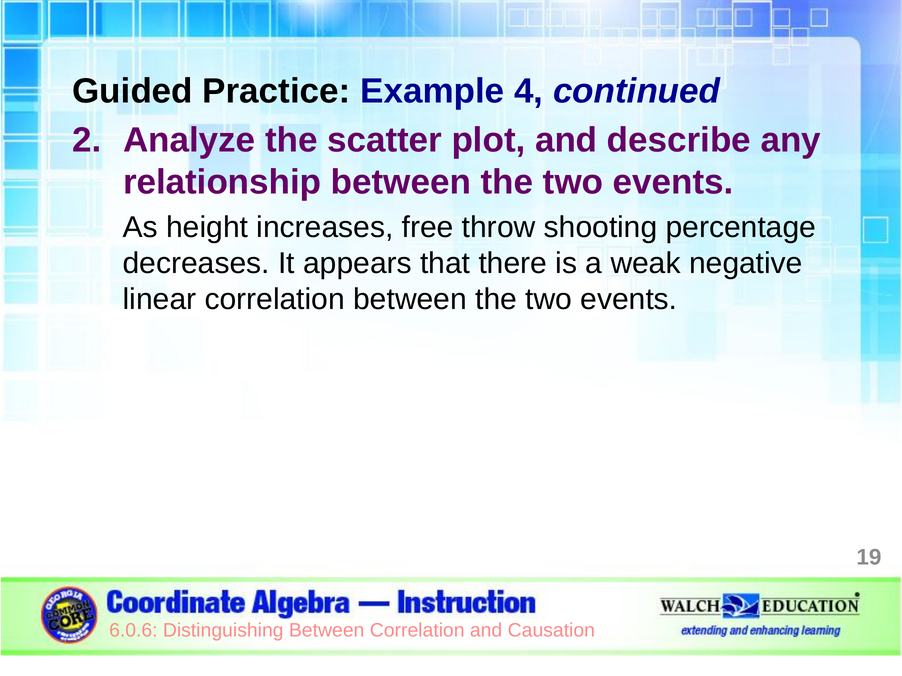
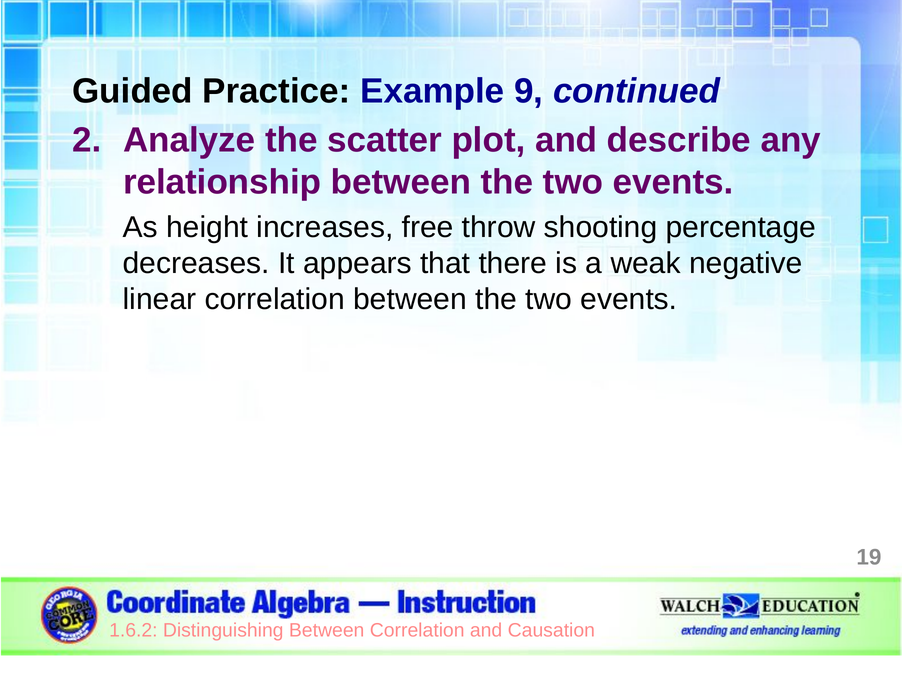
4: 4 -> 9
6.0.6: 6.0.6 -> 1.6.2
